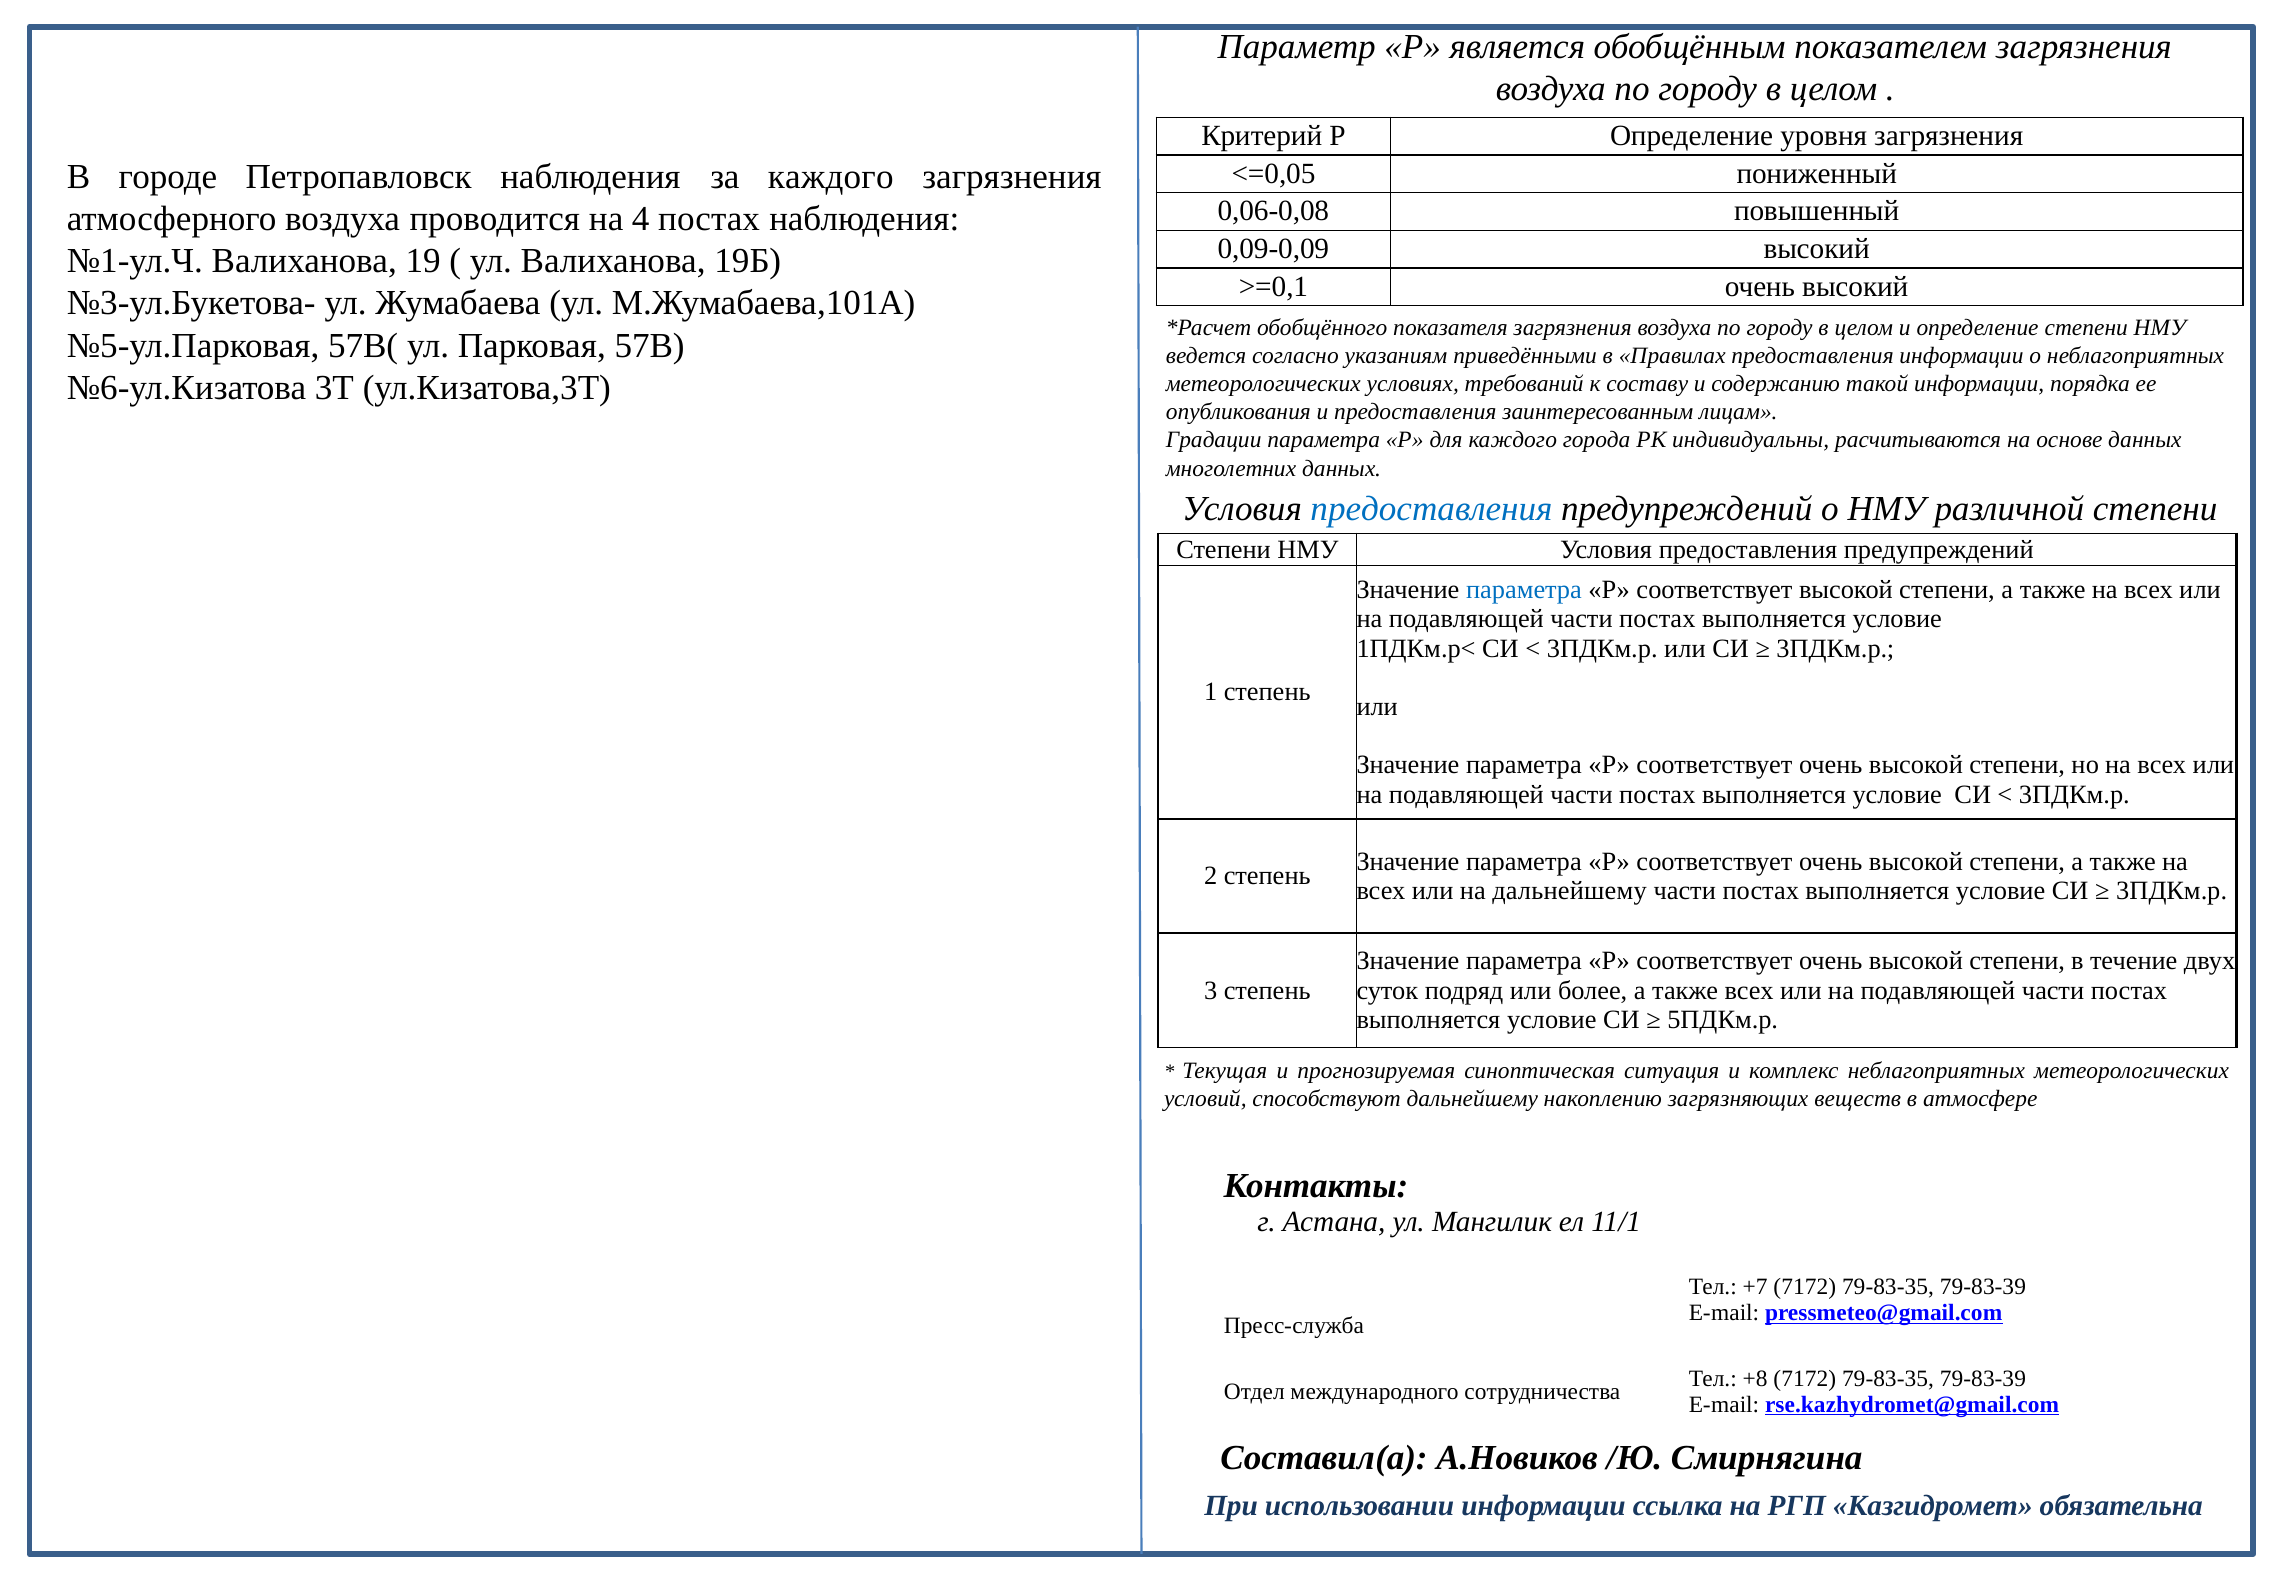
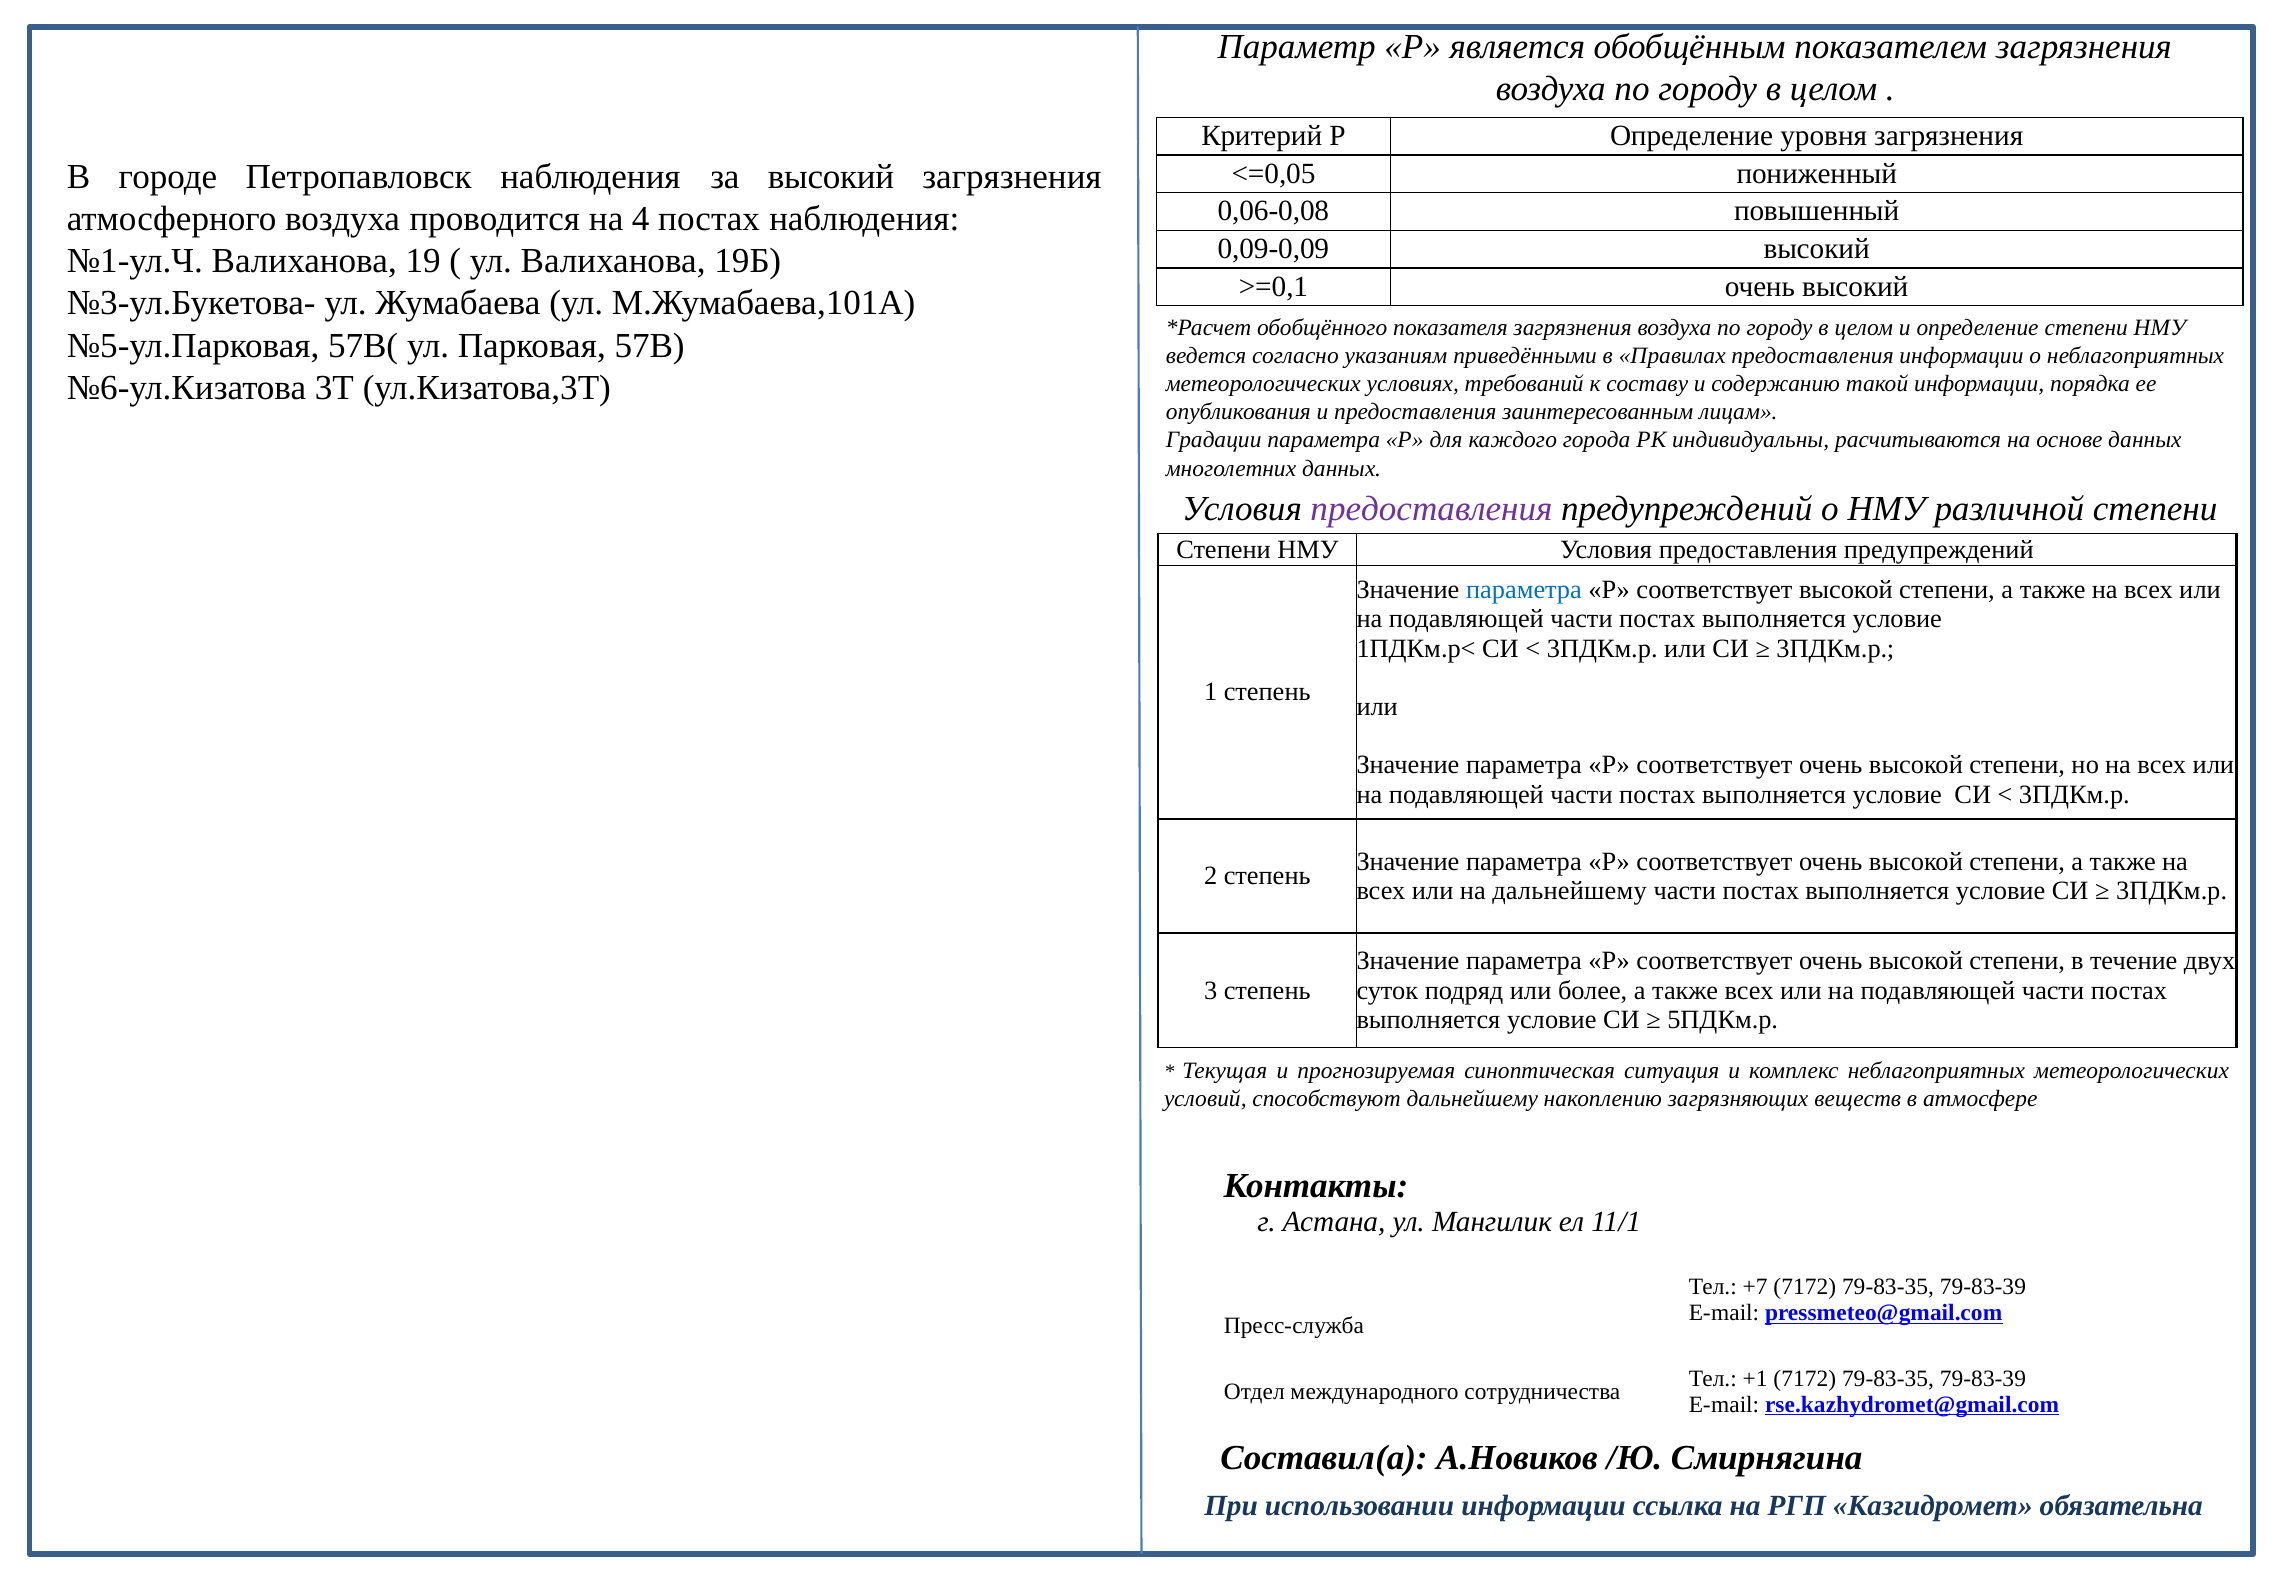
за каждого: каждого -> высокий
предоставления at (1431, 509) colour: blue -> purple
+8: +8 -> +1
